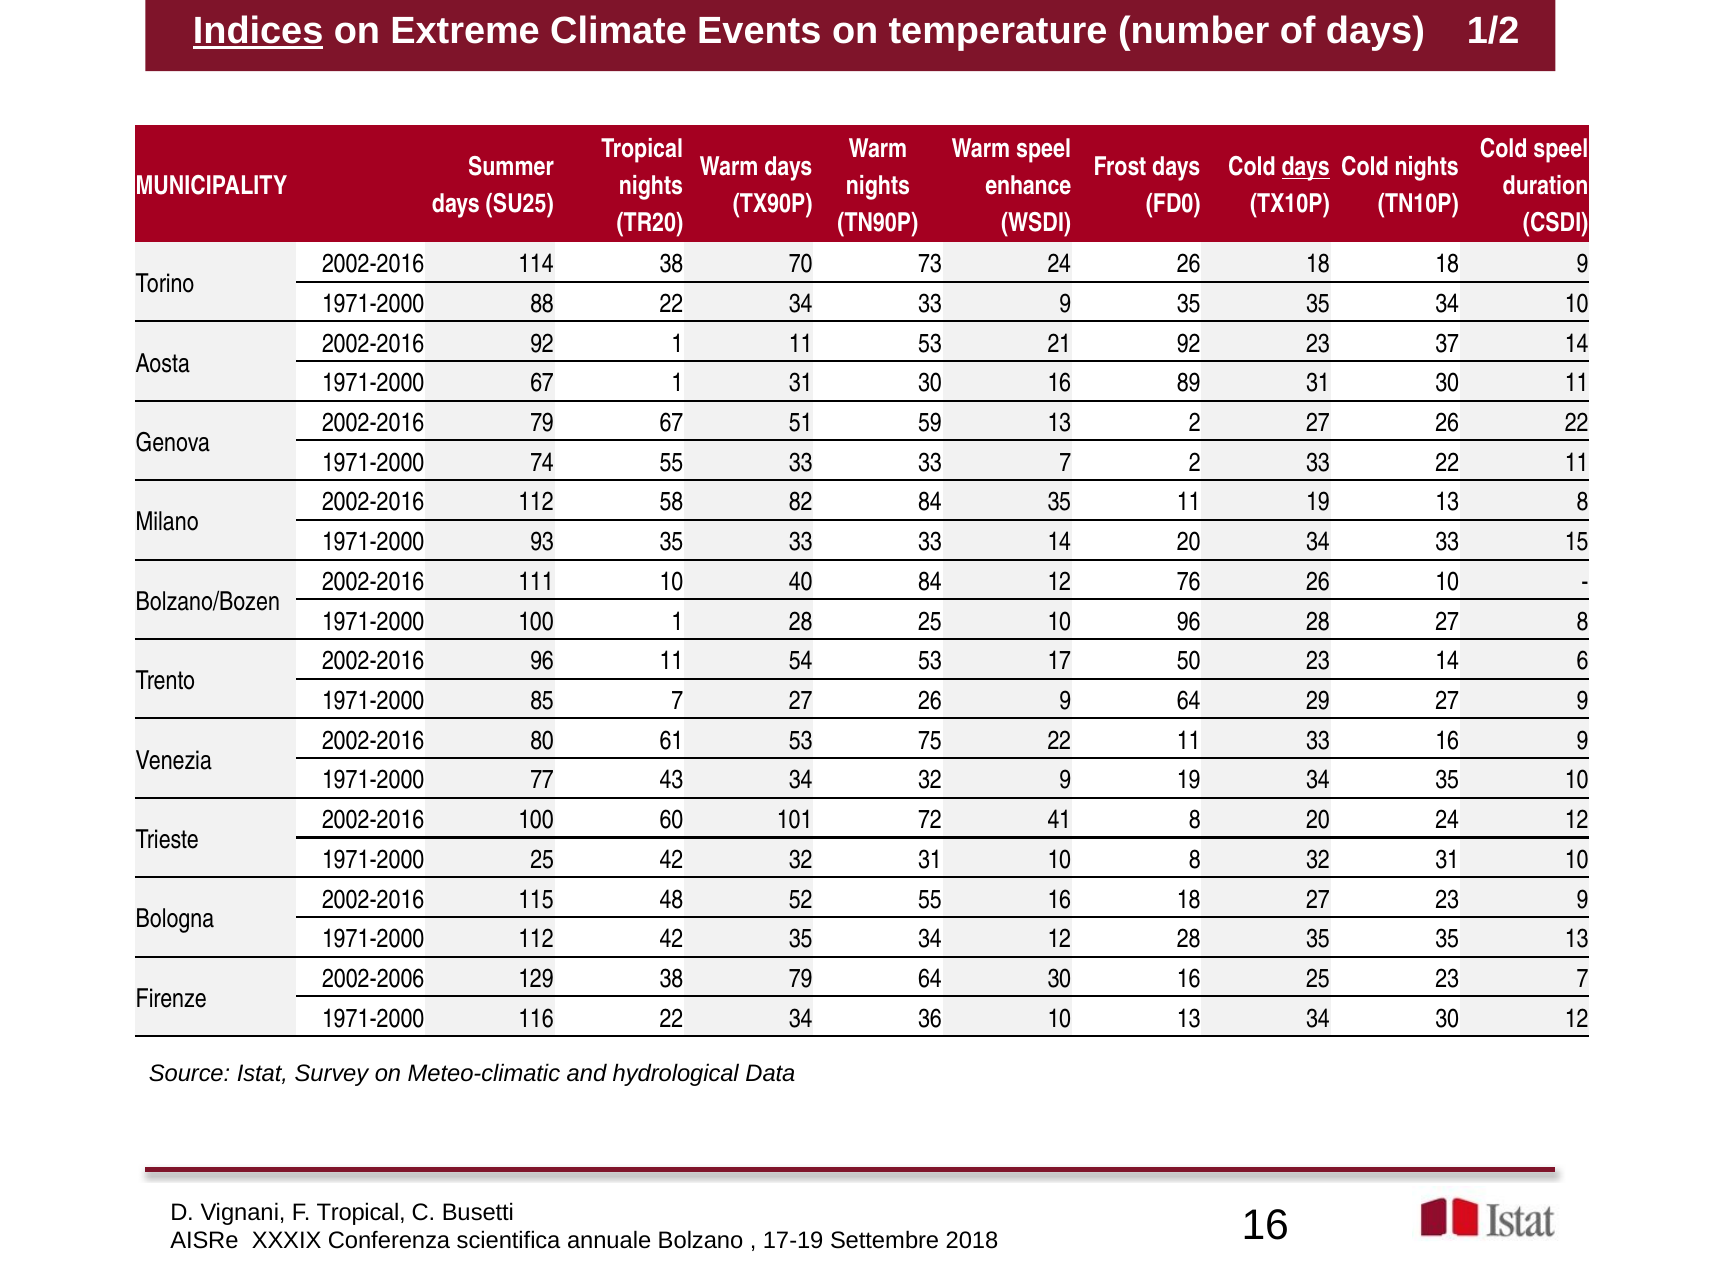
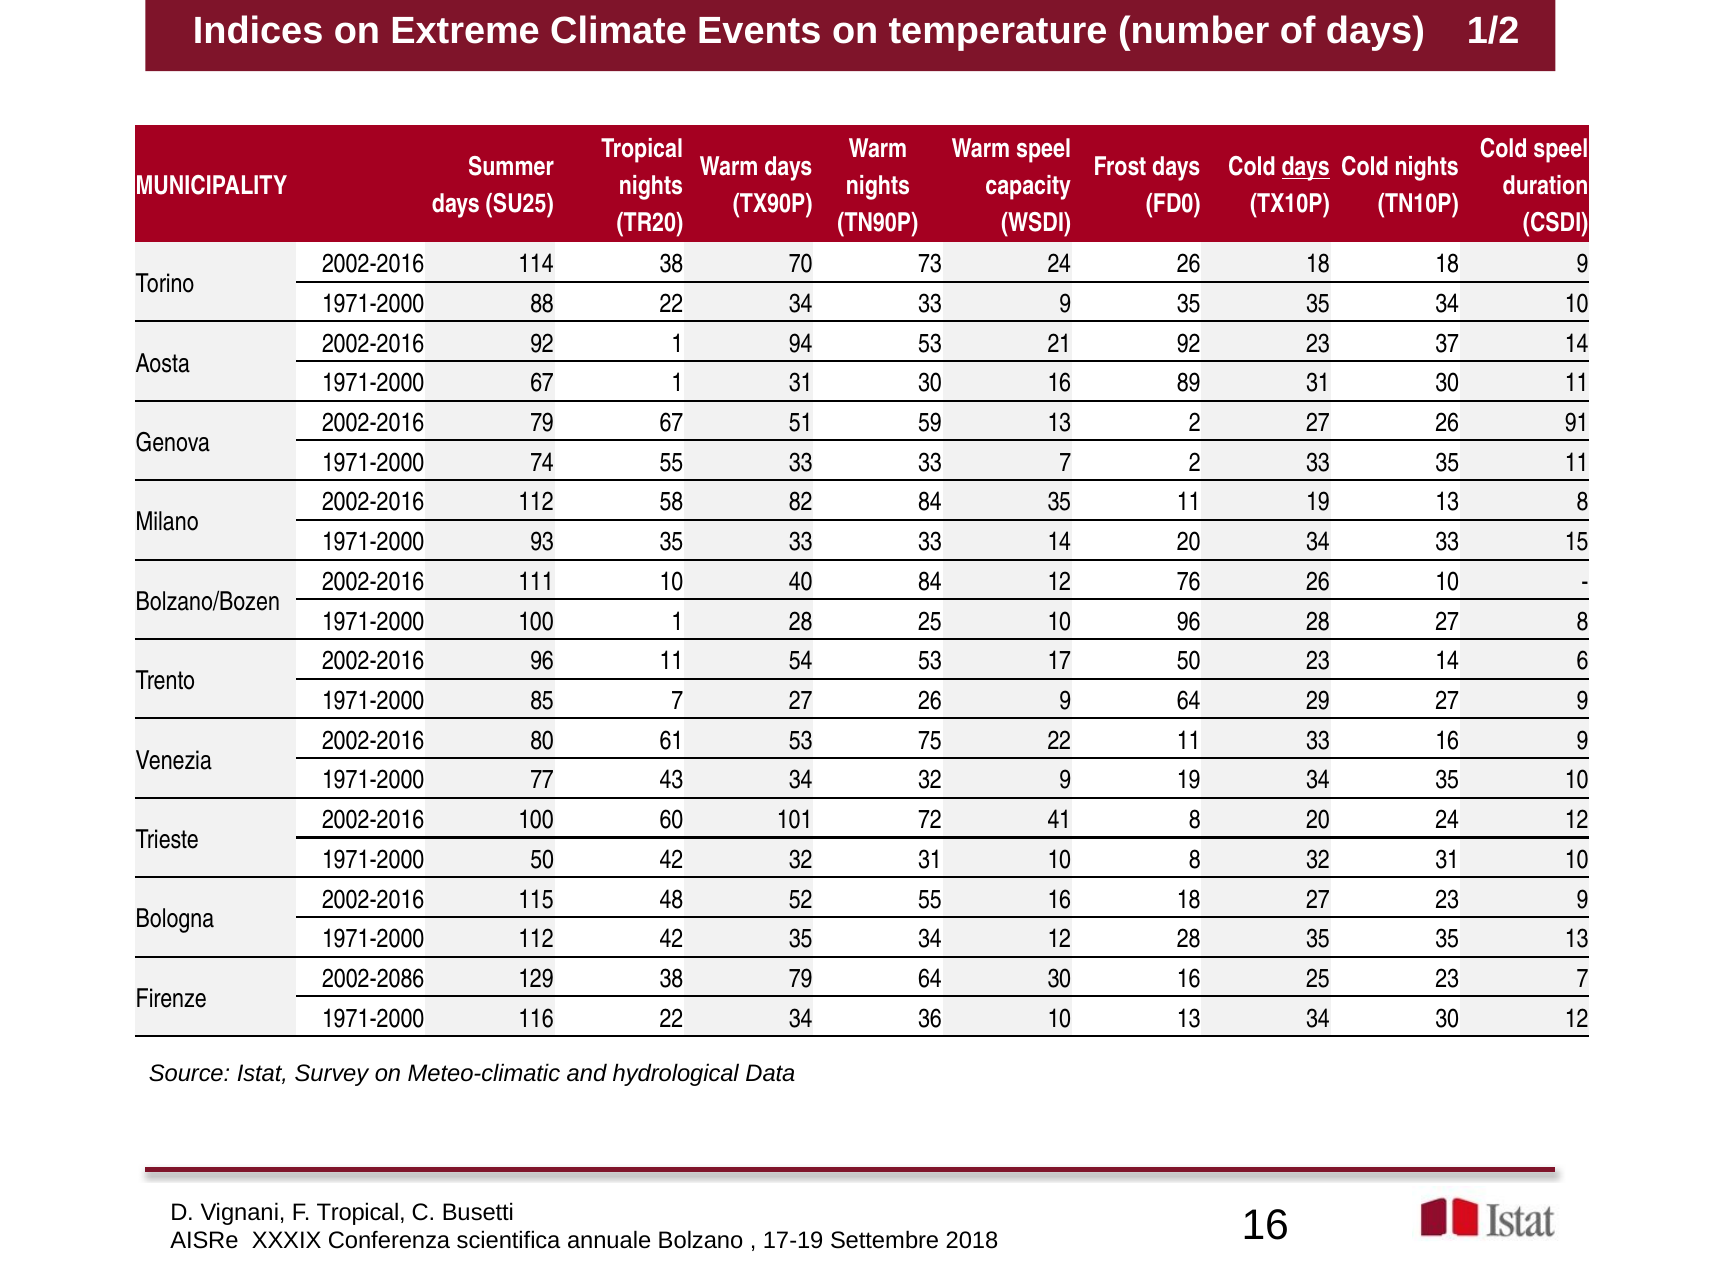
Indices underline: present -> none
enhance: enhance -> capacity
1 11: 11 -> 94
26 22: 22 -> 91
33 22: 22 -> 35
1971-2000 25: 25 -> 50
2002-2006: 2002-2006 -> 2002-2086
